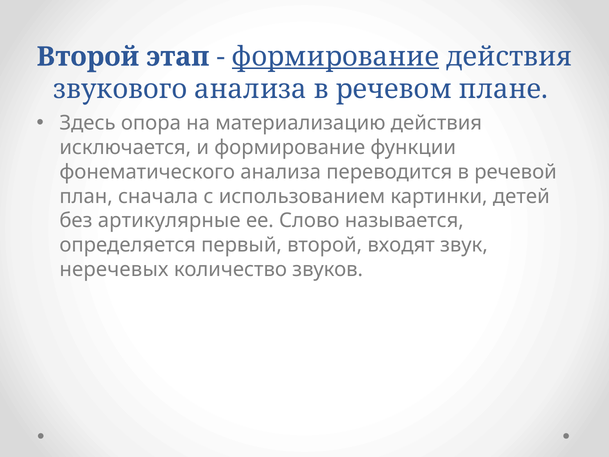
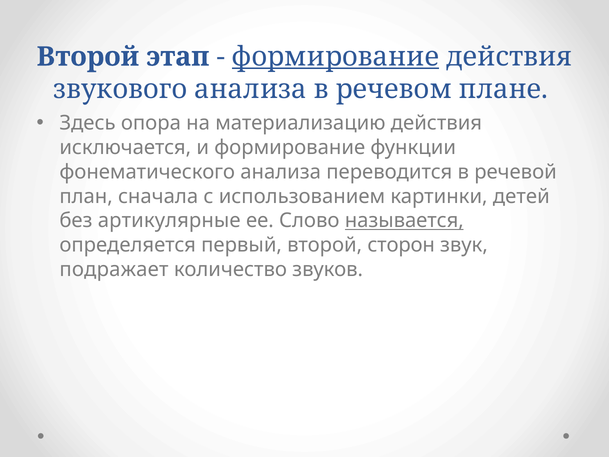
называется underline: none -> present
входят: входят -> сторон
неречевых: неречевых -> подражает
